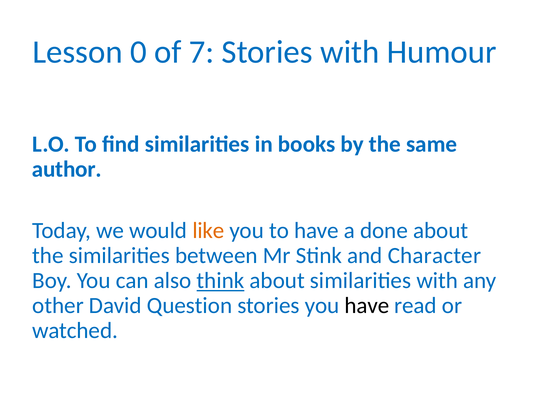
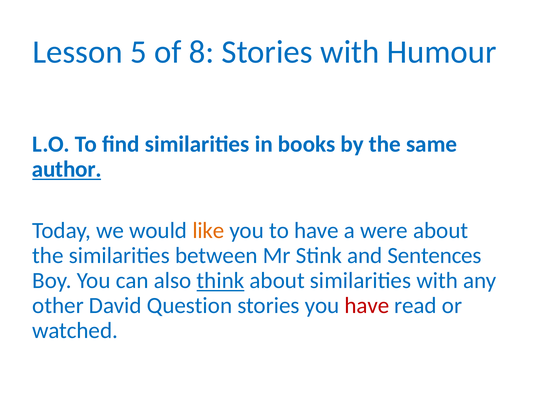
0: 0 -> 5
7: 7 -> 8
author underline: none -> present
done: done -> were
Character: Character -> Sentences
have at (367, 305) colour: black -> red
